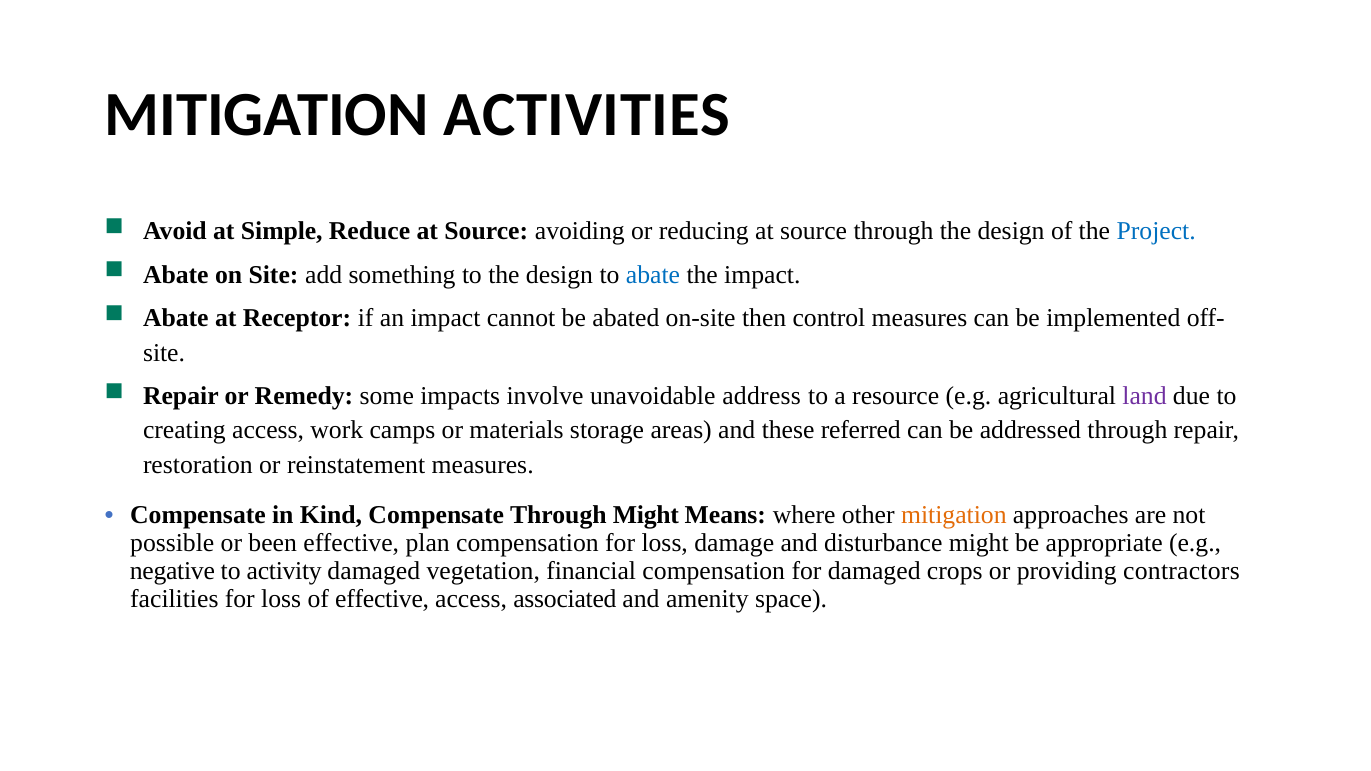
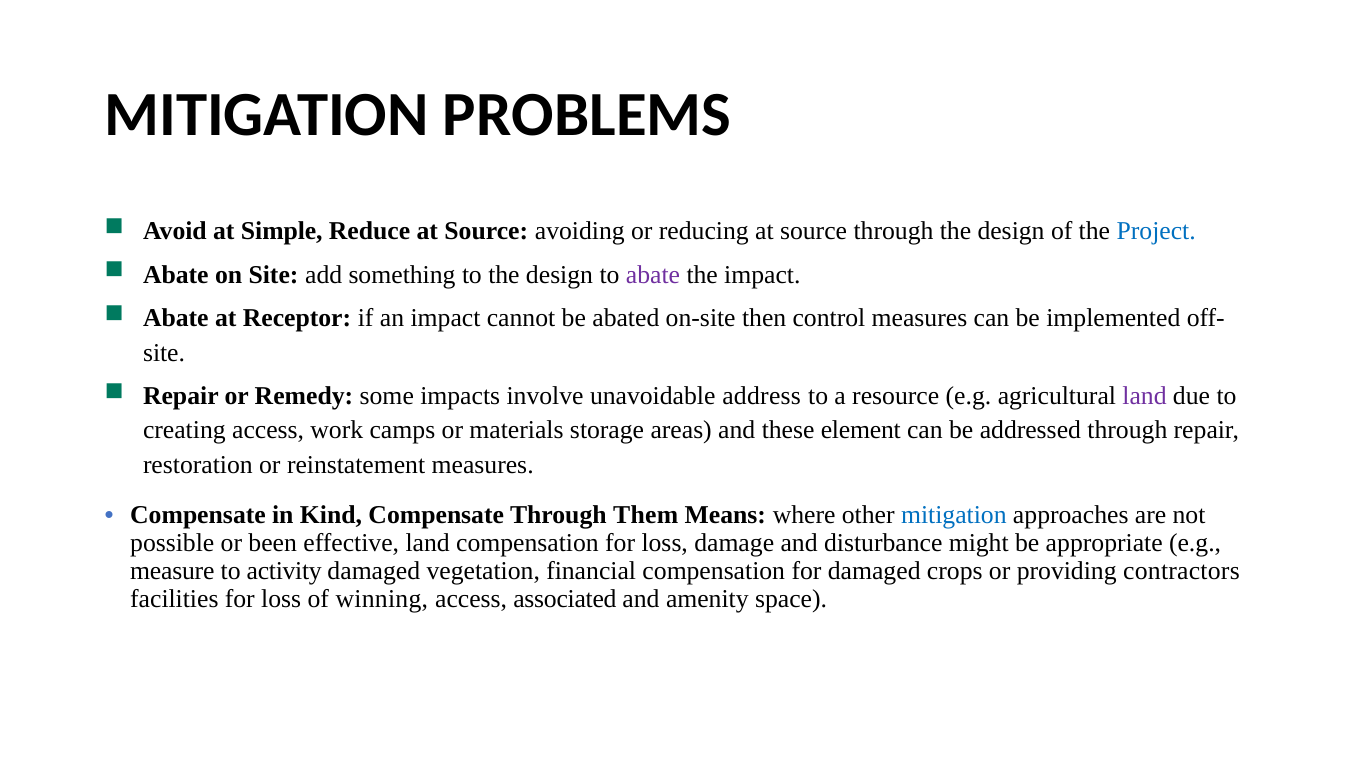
ACTIVITIES: ACTIVITIES -> PROBLEMS
abate at (653, 275) colour: blue -> purple
referred: referred -> element
Through Might: Might -> Them
mitigation at (954, 516) colour: orange -> blue
effective plan: plan -> land
negative: negative -> measure
of effective: effective -> winning
